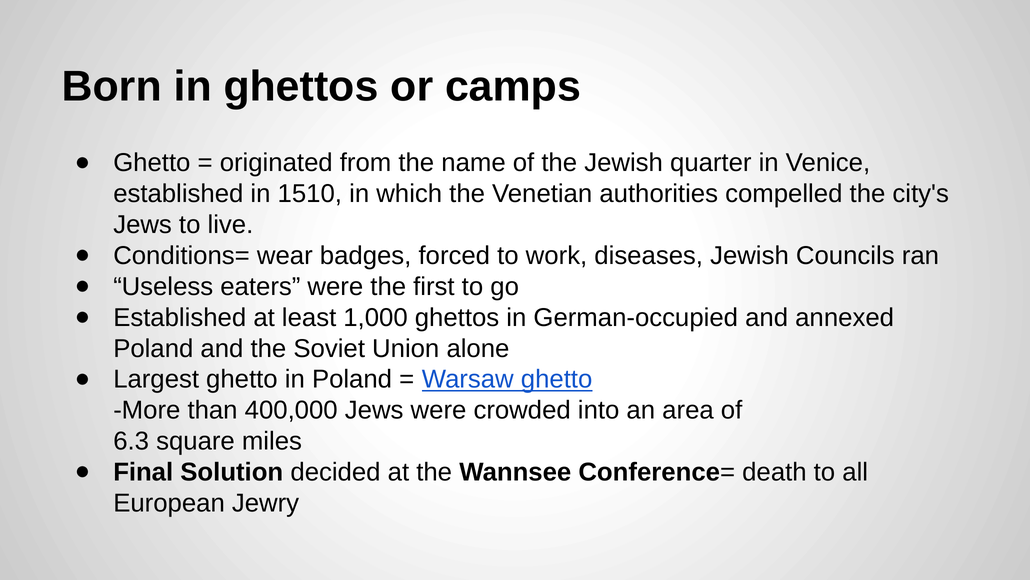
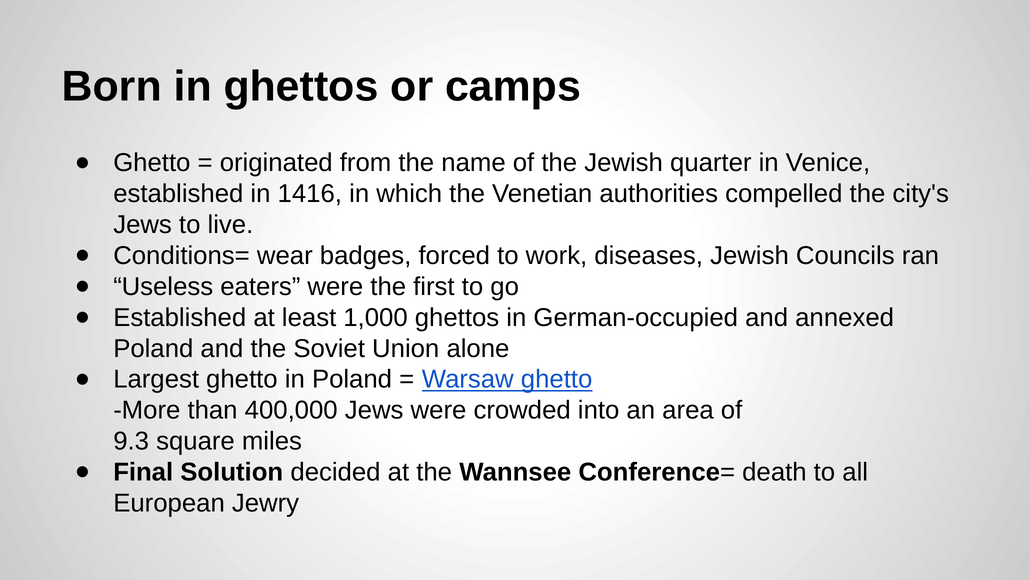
1510: 1510 -> 1416
6.3: 6.3 -> 9.3
